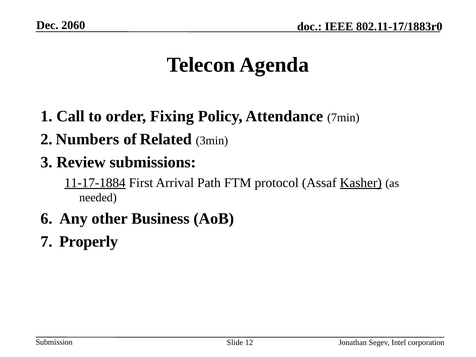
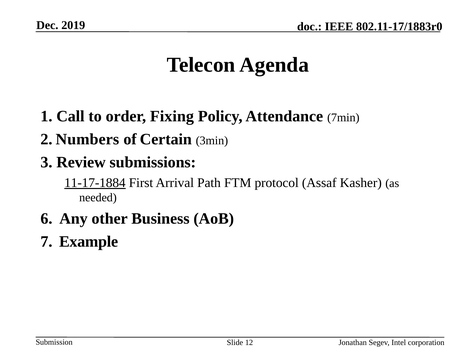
2060: 2060 -> 2019
Related: Related -> Certain
Kasher underline: present -> none
Properly: Properly -> Example
